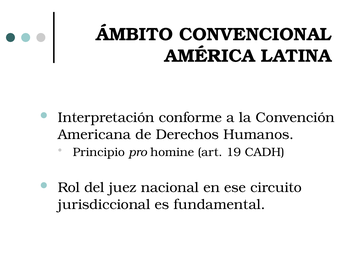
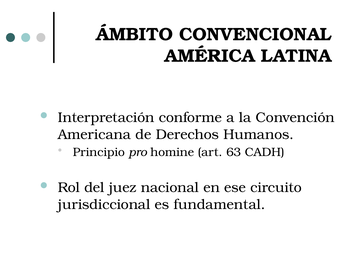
19: 19 -> 63
